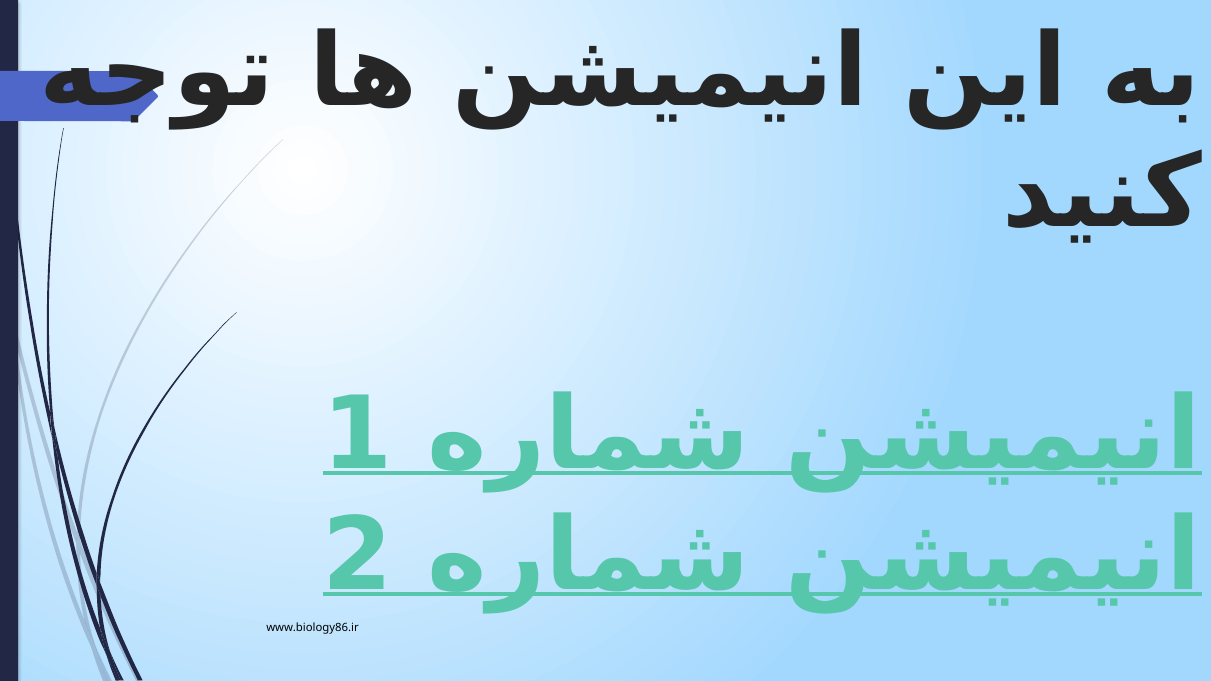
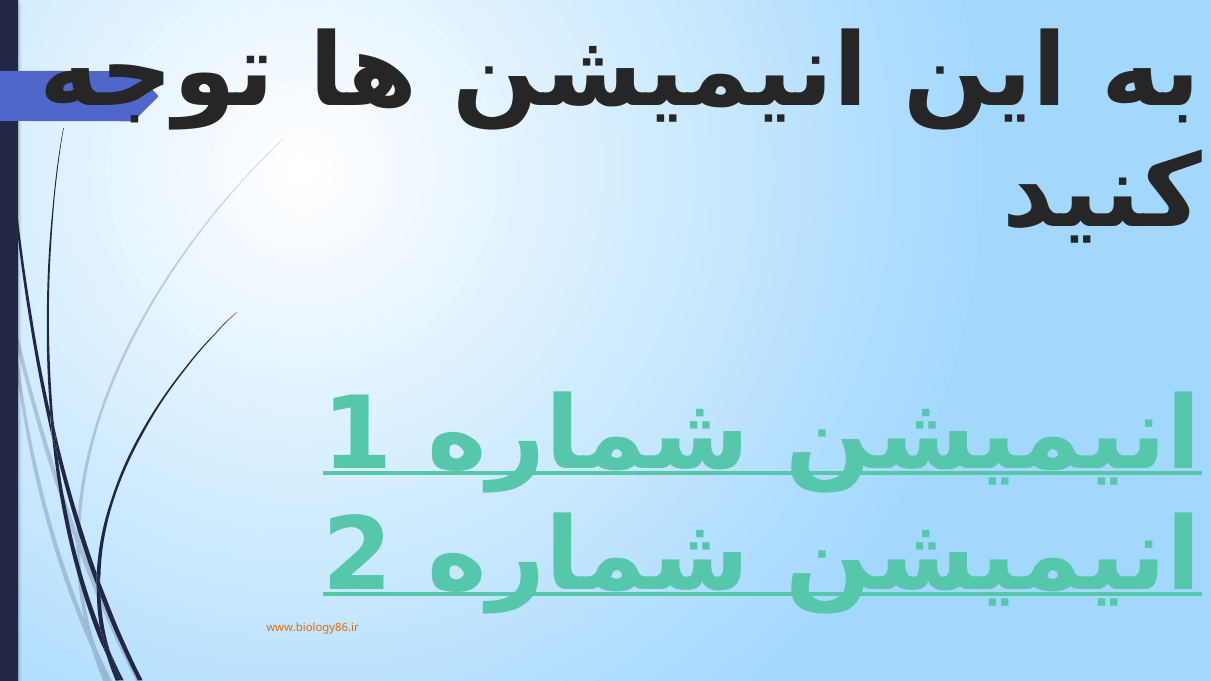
www.biology86.ir colour: black -> orange
